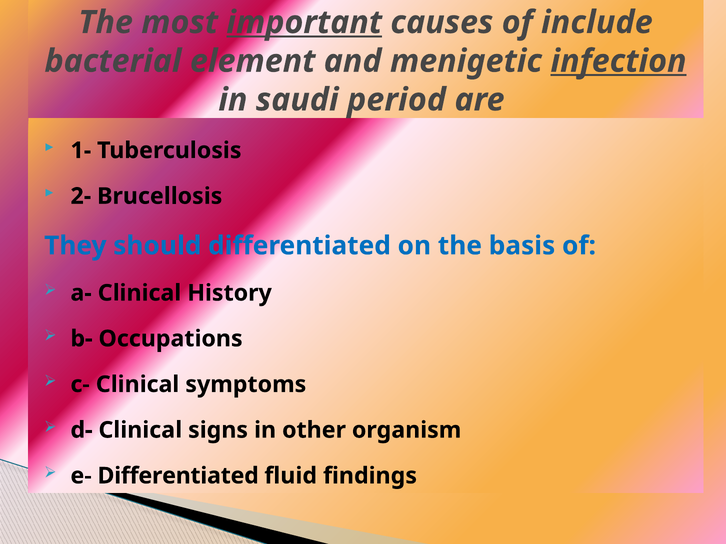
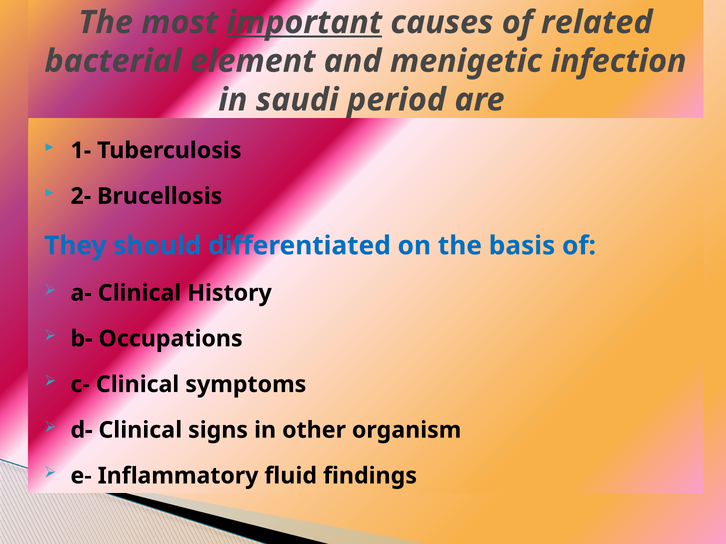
include: include -> related
infection underline: present -> none
e- Differentiated: Differentiated -> Inflammatory
